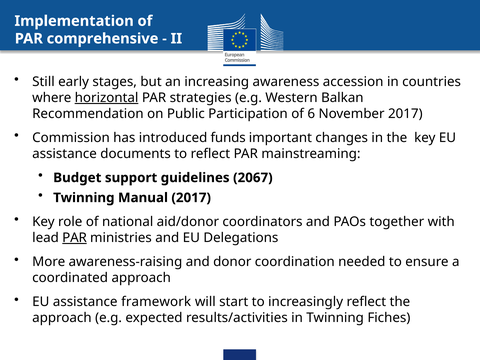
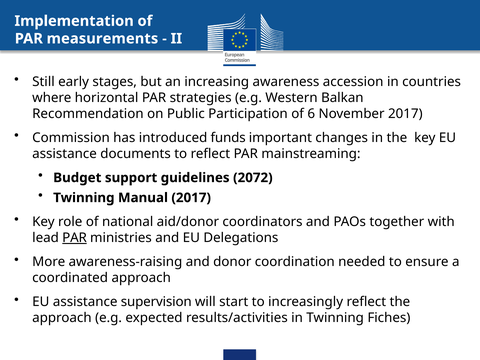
comprehensive: comprehensive -> measurements
horizontal underline: present -> none
2067: 2067 -> 2072
framework: framework -> supervision
